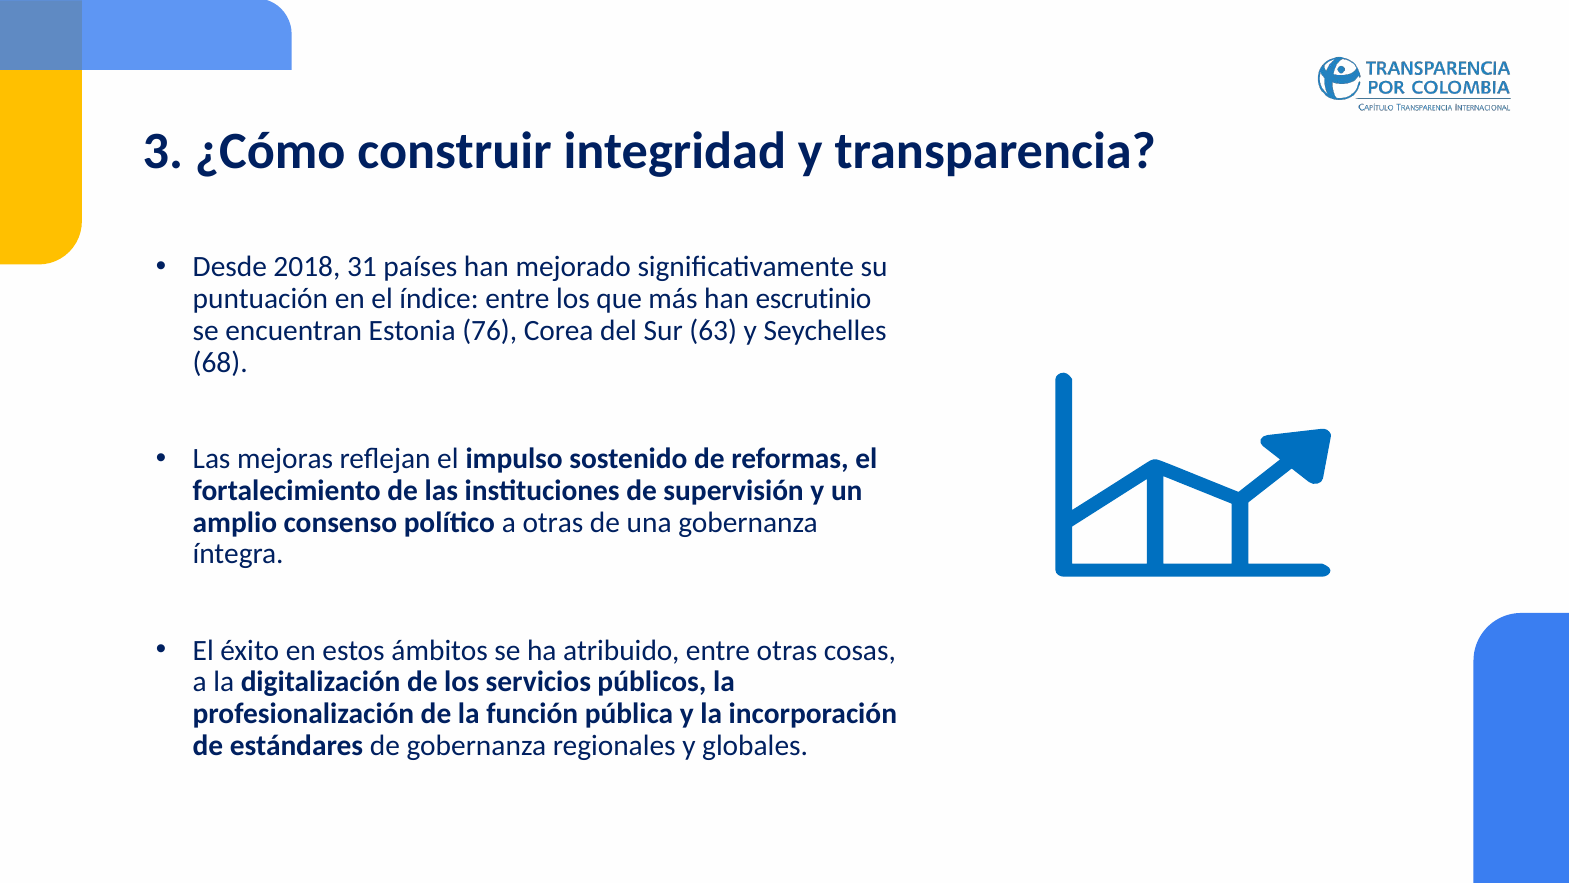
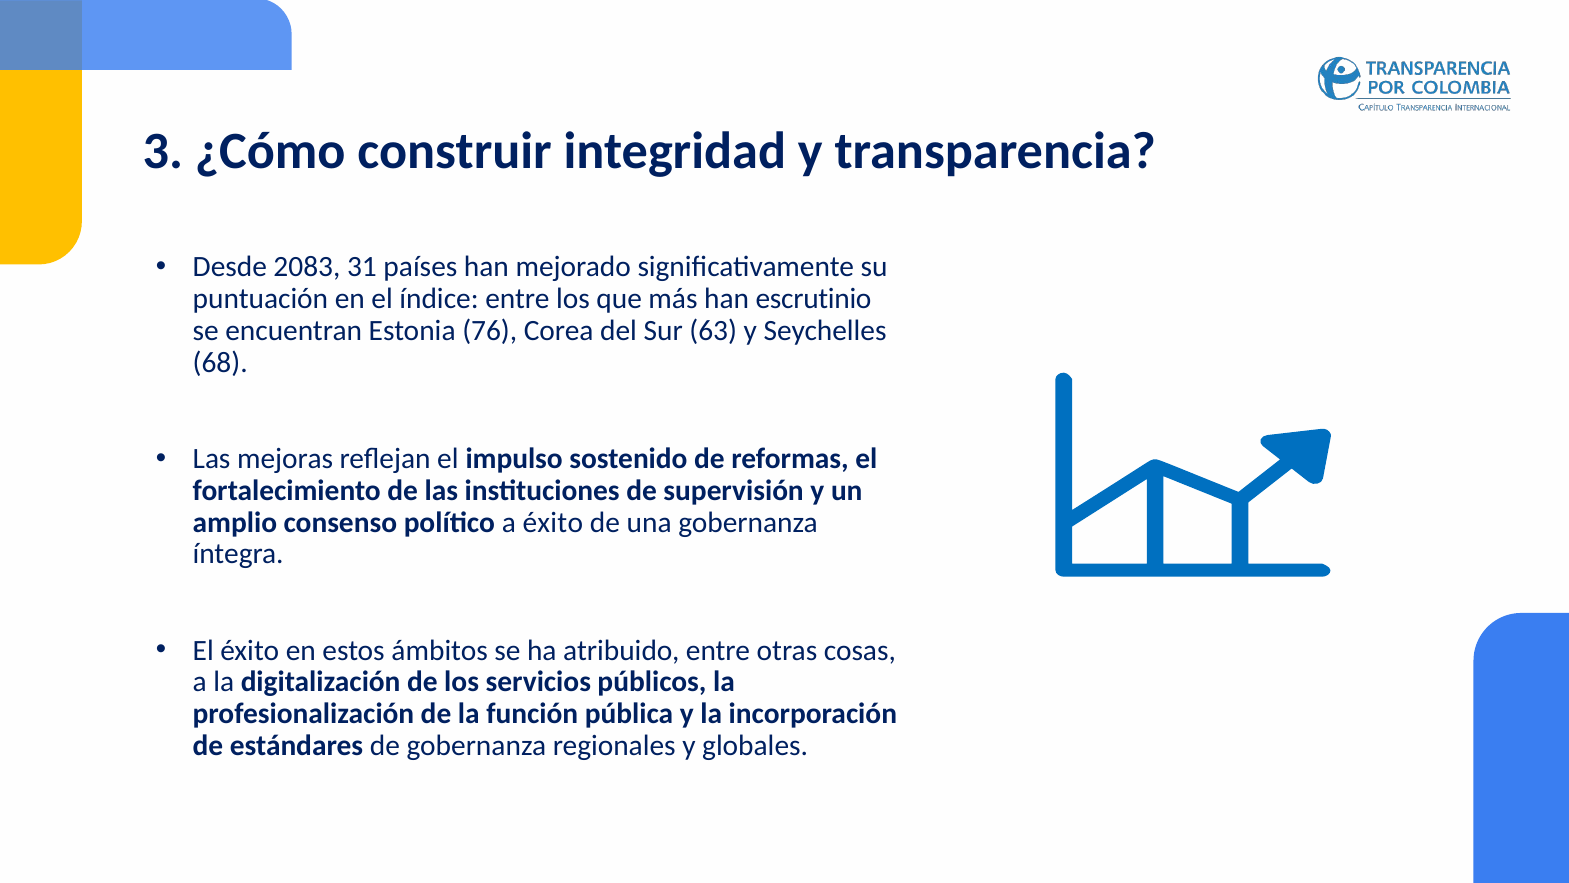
2018: 2018 -> 2083
a otras: otras -> éxito
